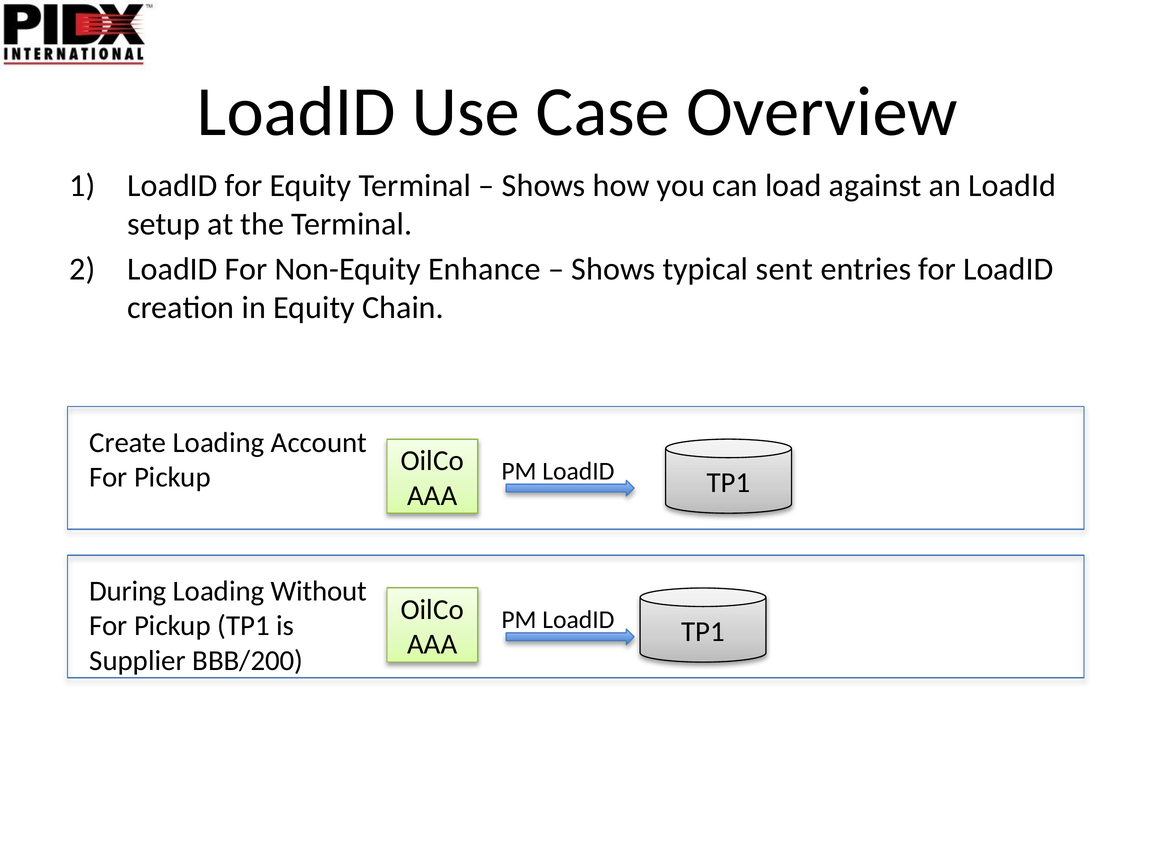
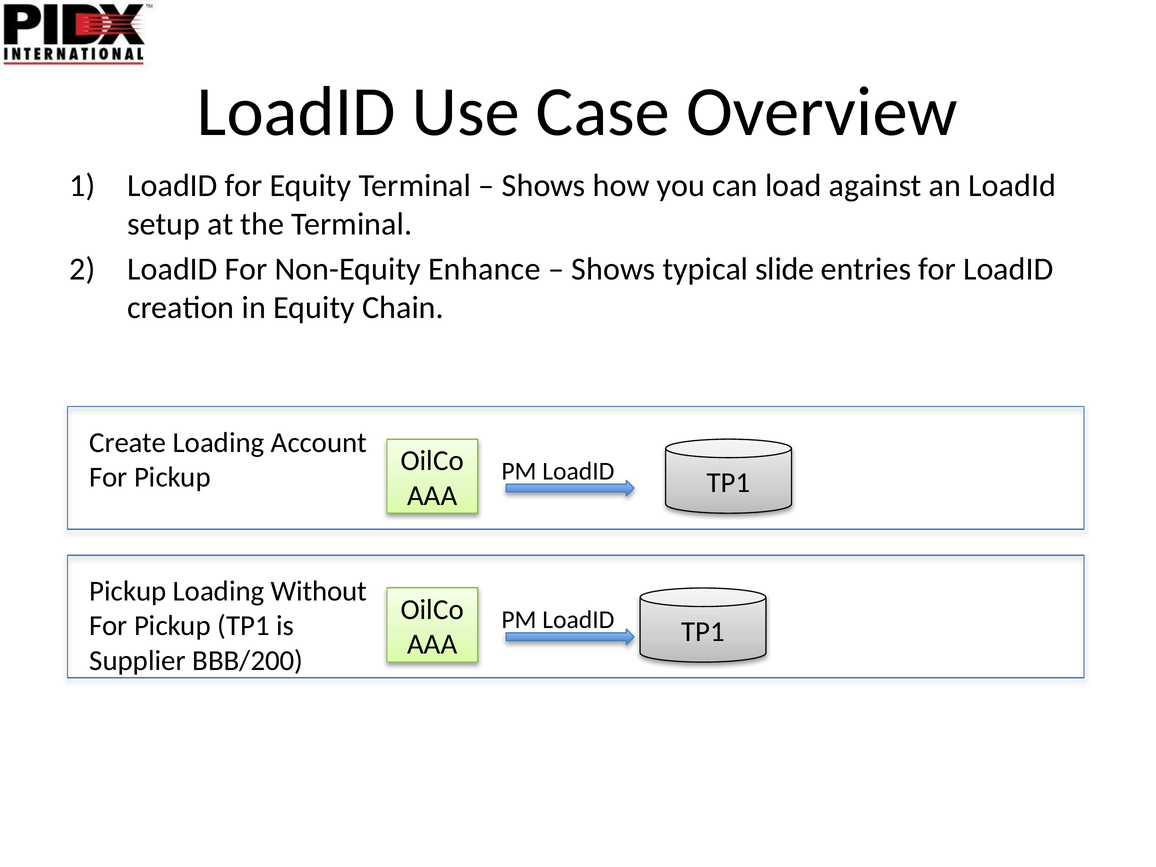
sent: sent -> slide
During at (128, 591): During -> Pickup
